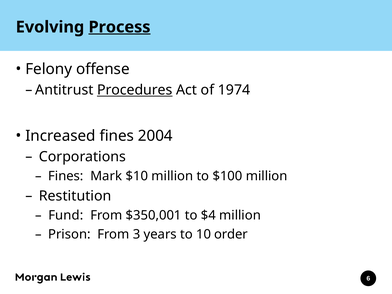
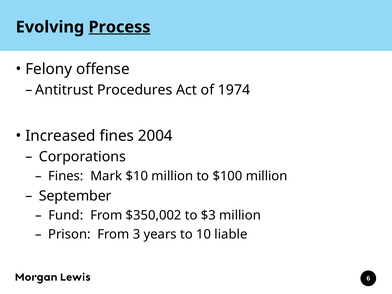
Procedures underline: present -> none
Restitution: Restitution -> September
$350,001: $350,001 -> $350,002
$4: $4 -> $3
order: order -> liable
